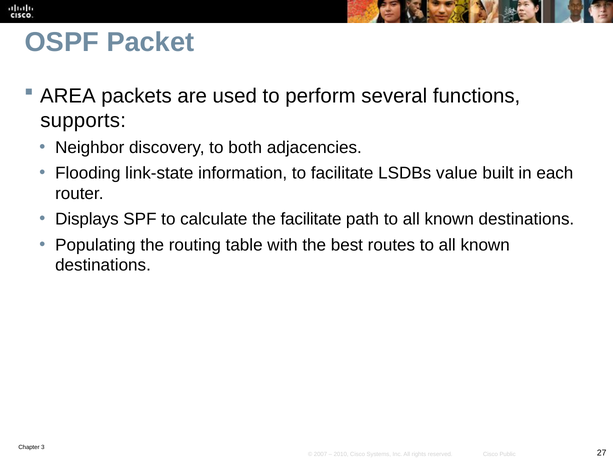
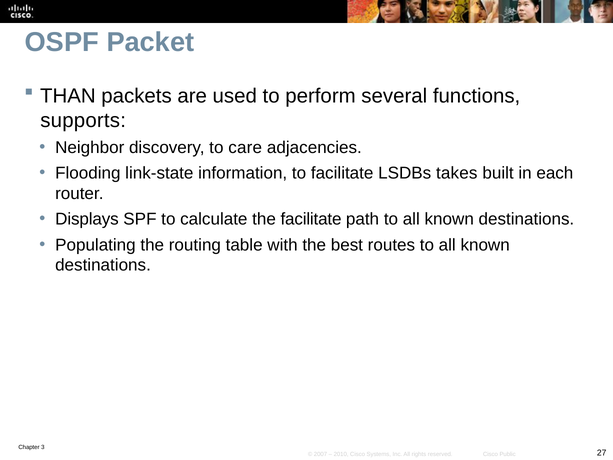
AREA: AREA -> THAN
both: both -> care
value: value -> takes
